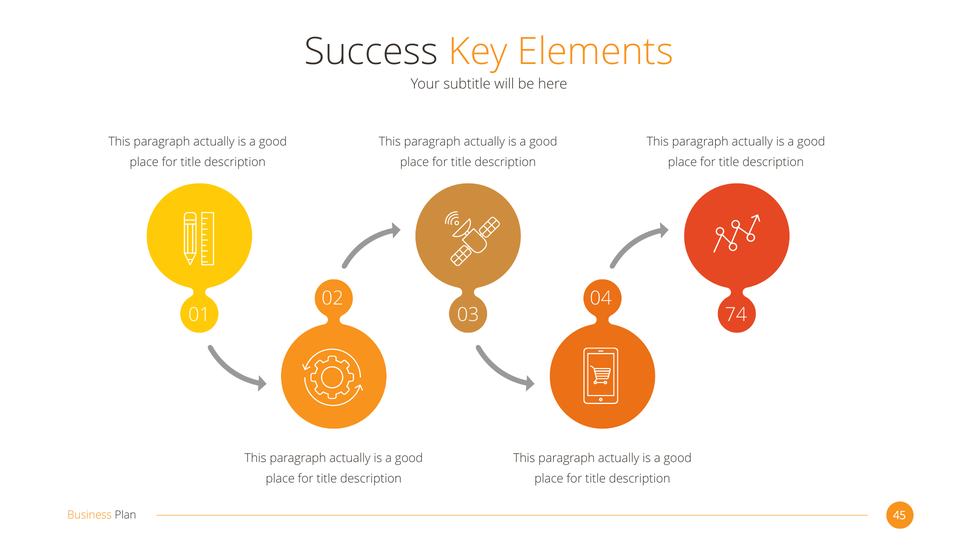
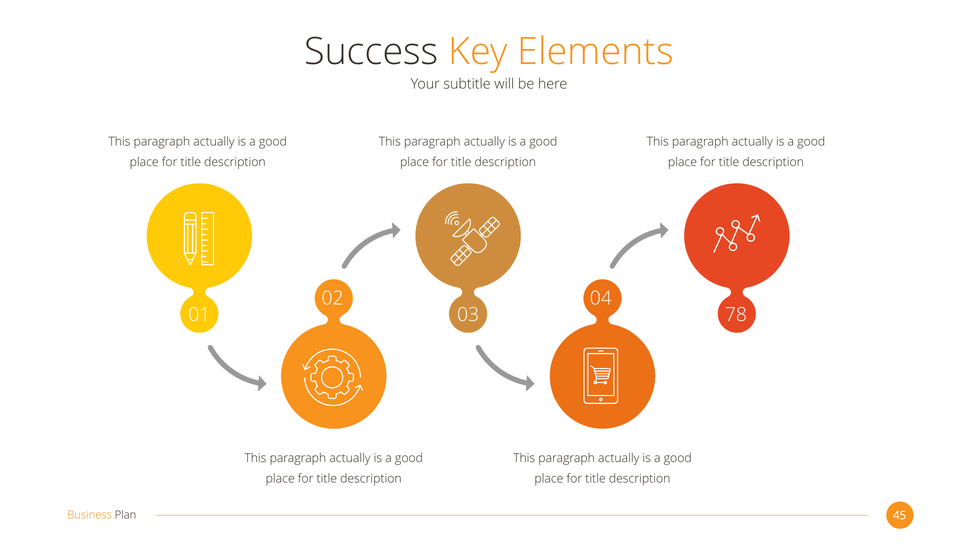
74: 74 -> 78
